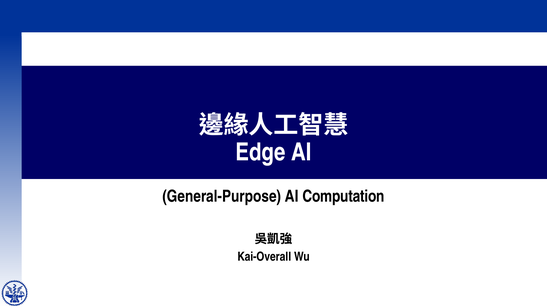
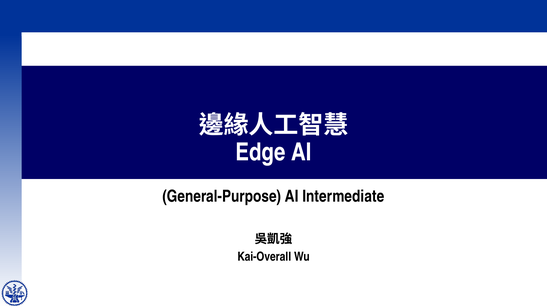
Computation: Computation -> Intermediate
